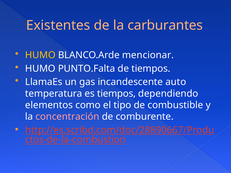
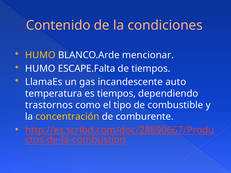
Existentes: Existentes -> Contenido
carburantes: carburantes -> condiciones
PUNTO.Falta: PUNTO.Falta -> ESCAPE.Falta
elementos: elementos -> trastornos
concentración colour: pink -> yellow
